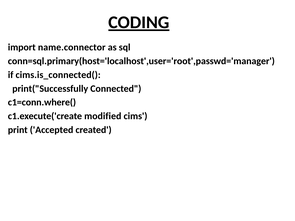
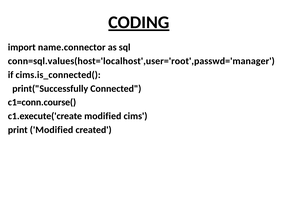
conn=sql.primary(host='localhost',user='root',passwd='manager: conn=sql.primary(host='localhost',user='root',passwd='manager -> conn=sql.values(host='localhost',user='root',passwd='manager
c1=conn.where(: c1=conn.where( -> c1=conn.course(
print Accepted: Accepted -> Modified
